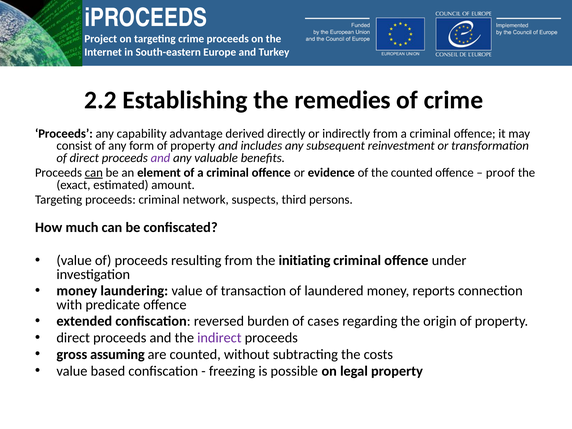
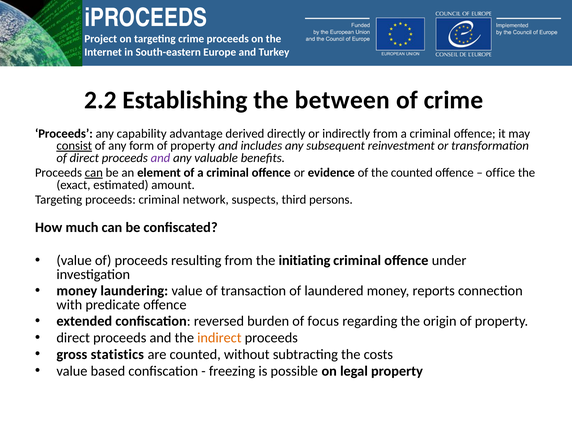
remedies: remedies -> between
consist underline: none -> present
proof: proof -> office
cases: cases -> focus
indirect colour: purple -> orange
assuming: assuming -> statistics
